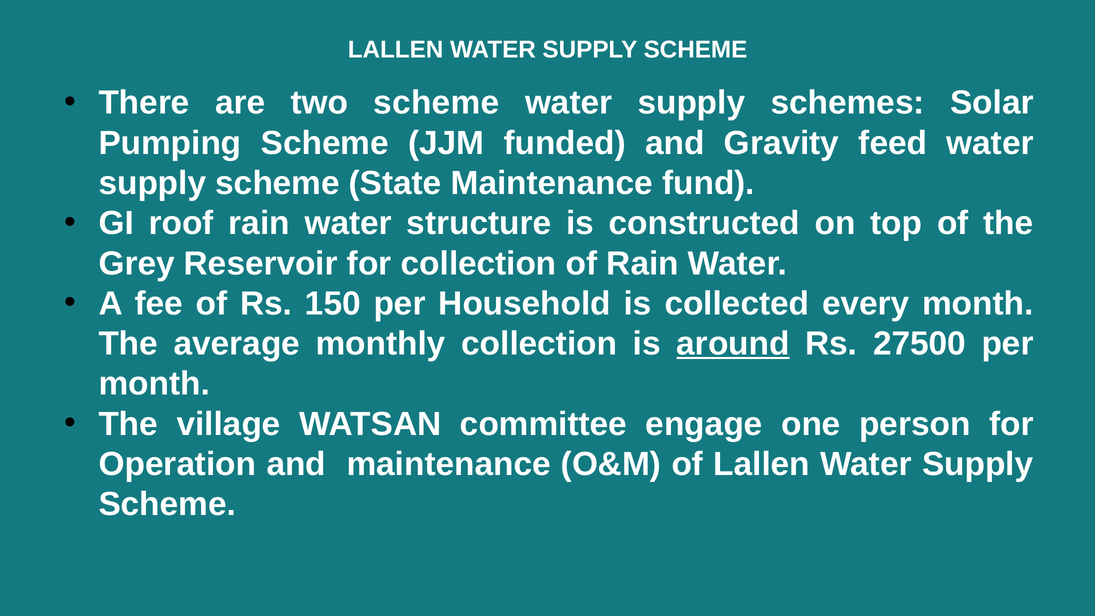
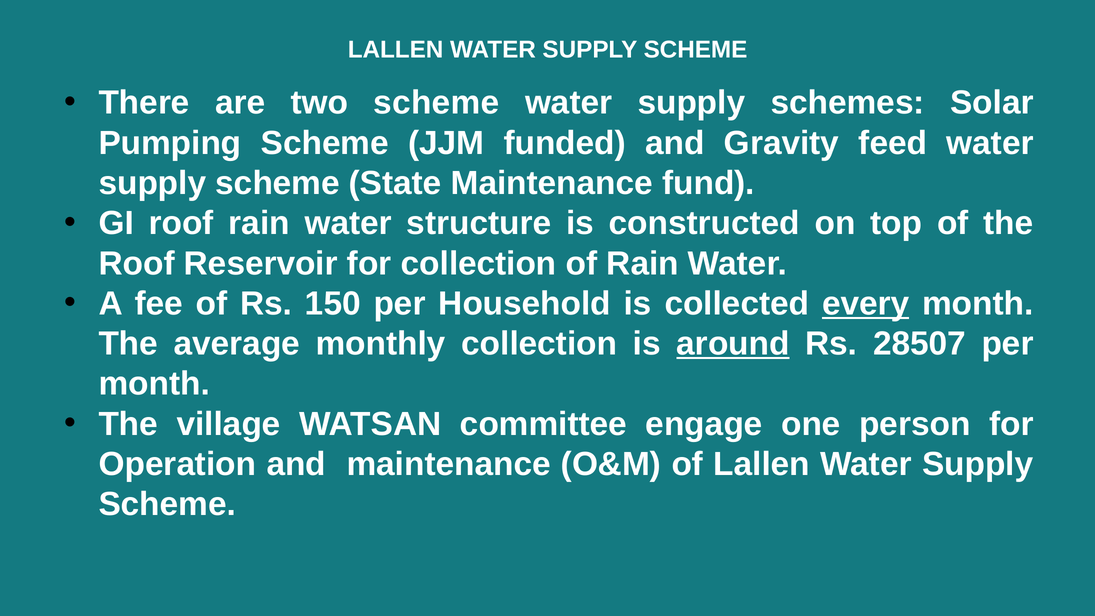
Grey at (137, 263): Grey -> Roof
every underline: none -> present
27500: 27500 -> 28507
